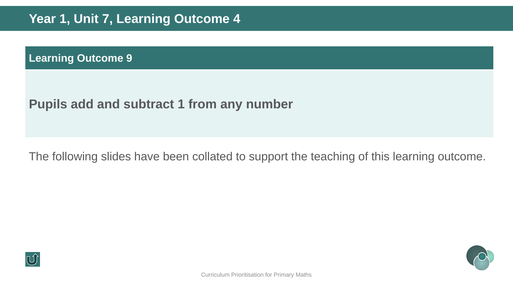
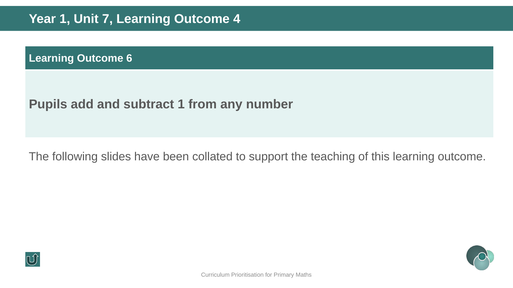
9: 9 -> 6
